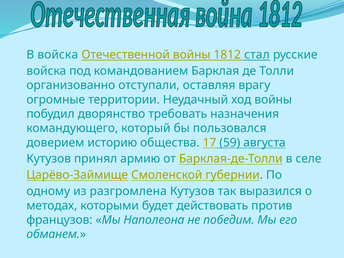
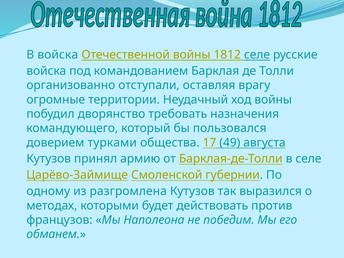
1812 стал: стал -> селе
историю: историю -> турками
59: 59 -> 49
